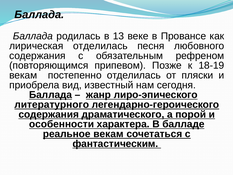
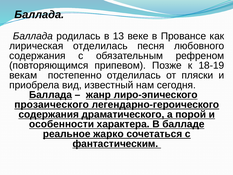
литературного: литературного -> прозаического
реальное векам: векам -> жарко
